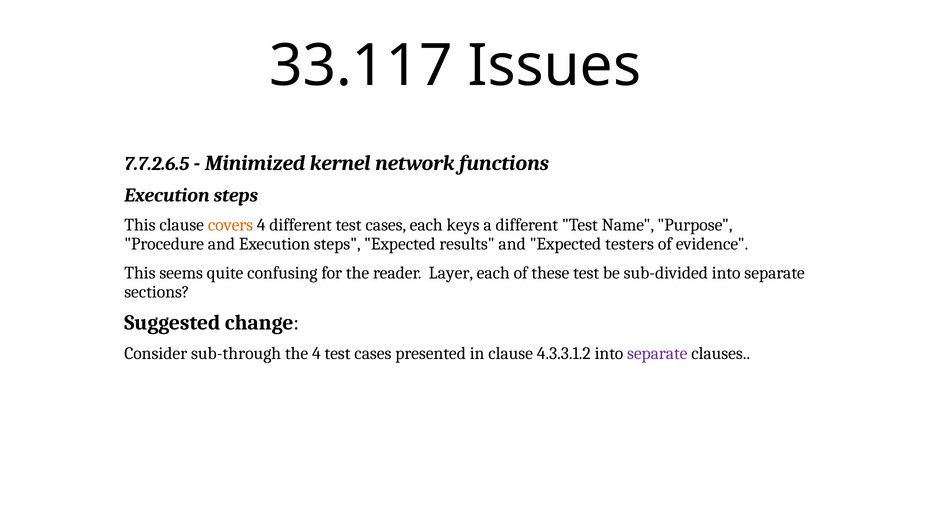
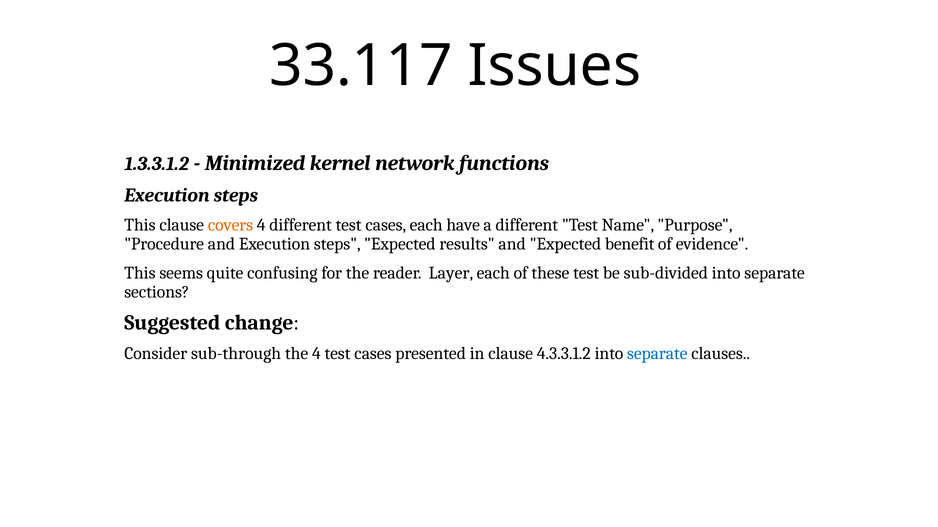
7.7.2.6.5: 7.7.2.6.5 -> 1.3.3.1.2
keys: keys -> have
testers: testers -> benefit
separate at (657, 354) colour: purple -> blue
